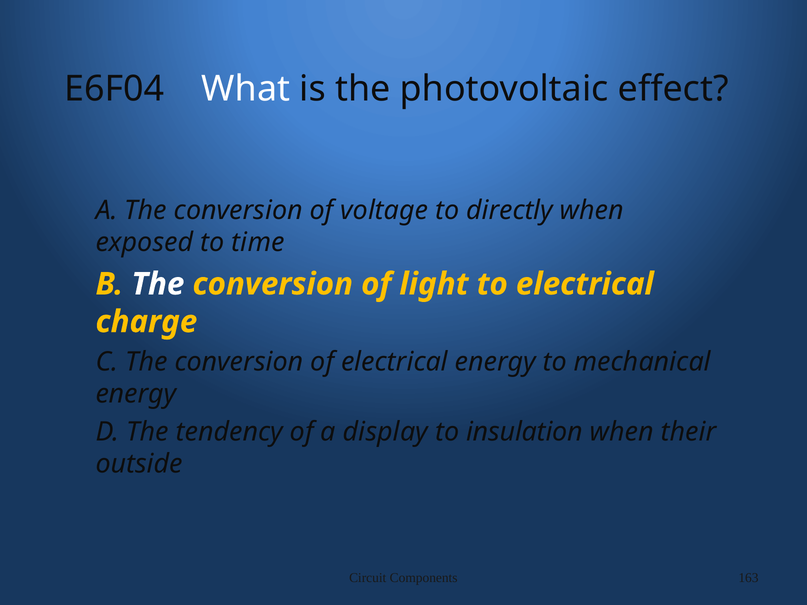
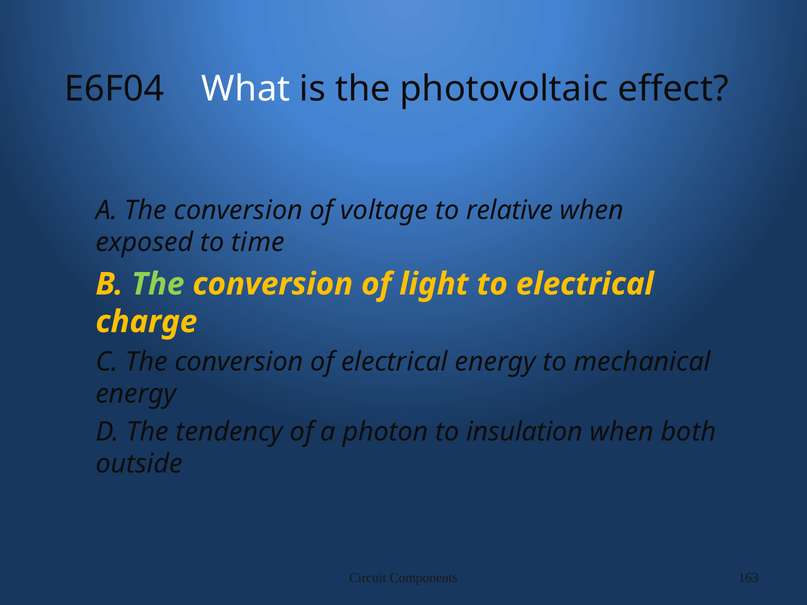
directly: directly -> relative
The at (158, 284) colour: white -> light green
display: display -> photon
their: their -> both
